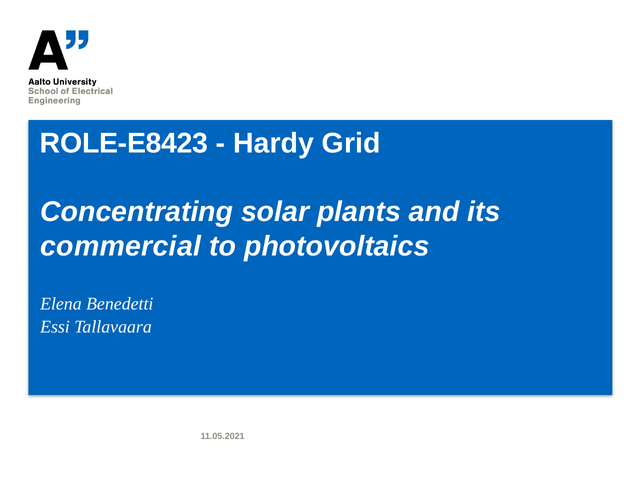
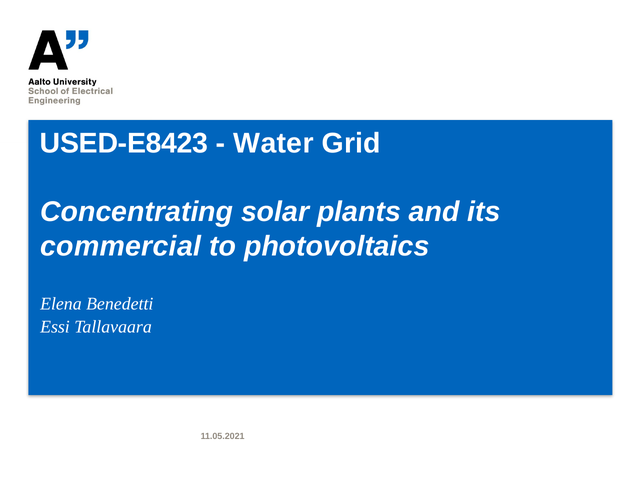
ROLE-E8423: ROLE-E8423 -> USED-E8423
Hardy: Hardy -> Water
